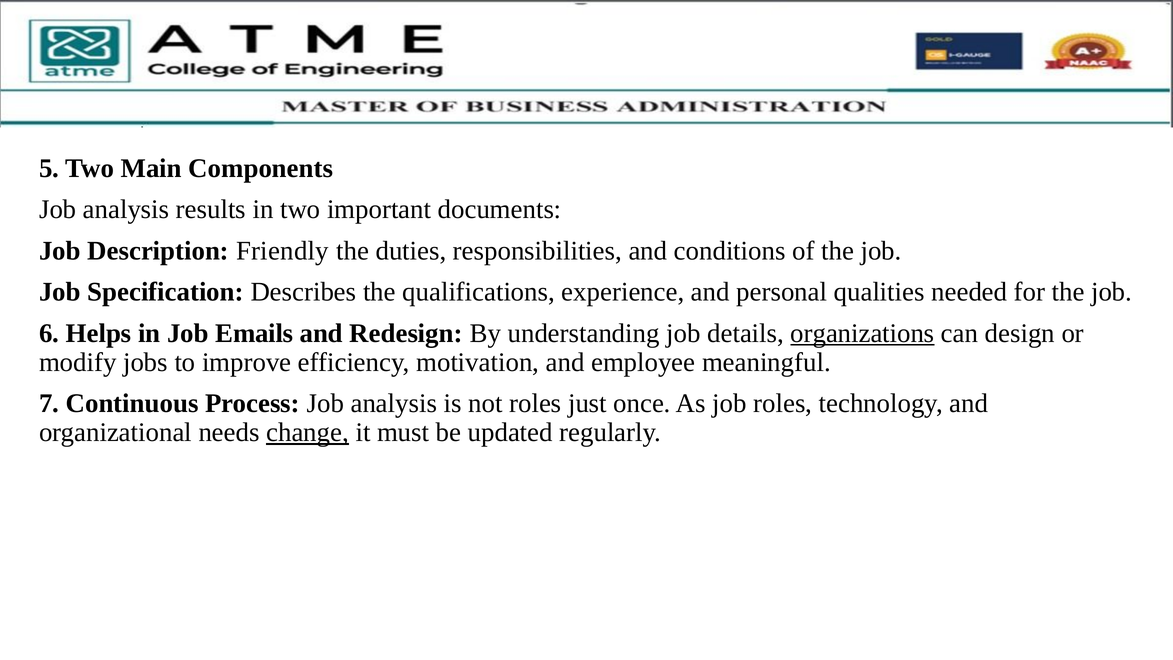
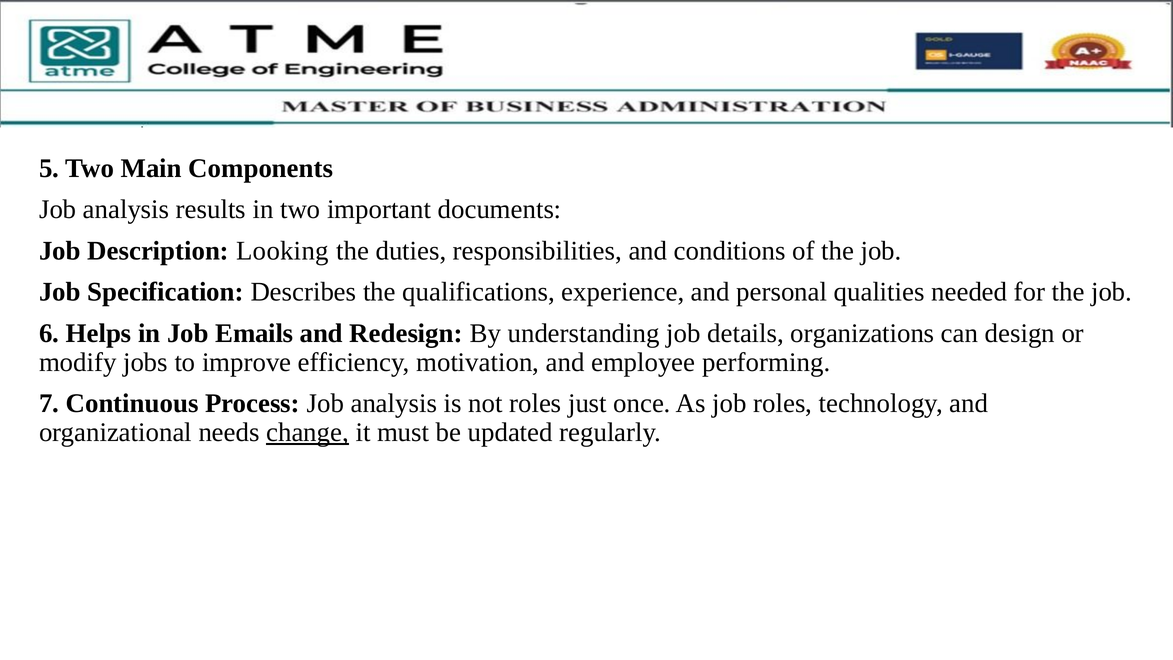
Friendly: Friendly -> Looking
organizations underline: present -> none
meaningful: meaningful -> performing
